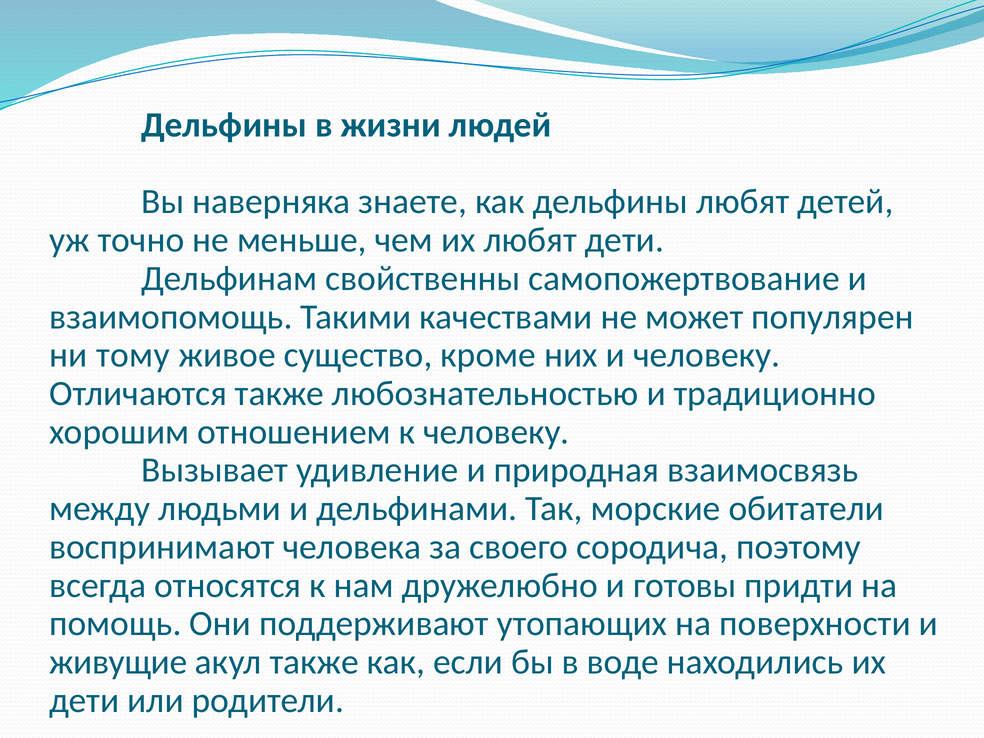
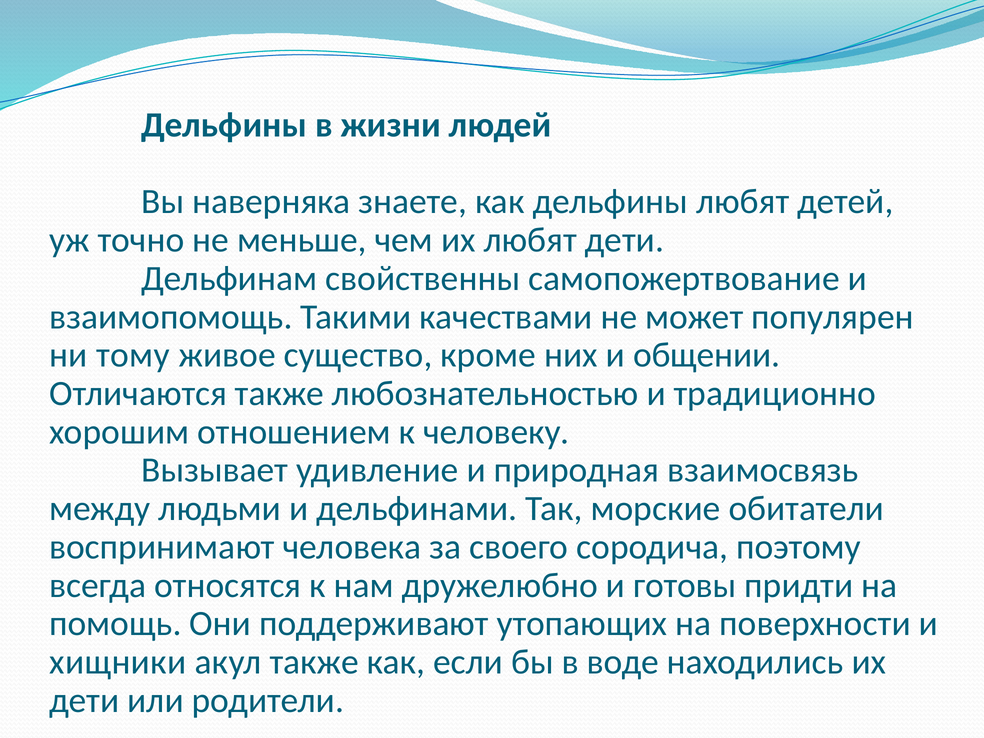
и человеку: человеку -> общении
живущие: живущие -> хищники
